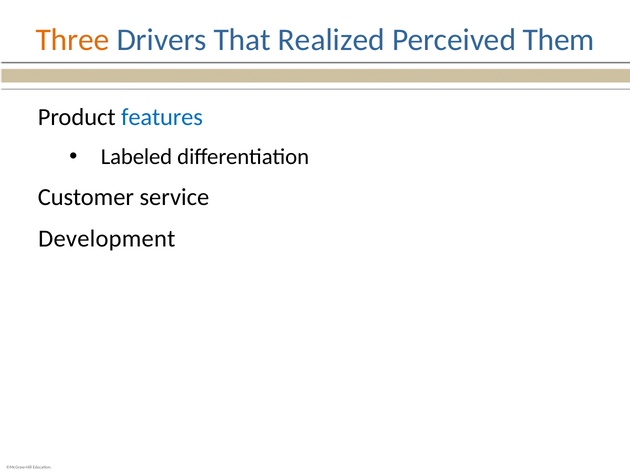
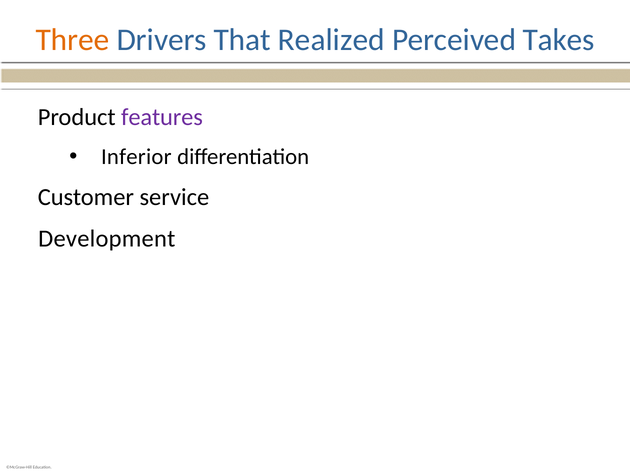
Them: Them -> Takes
features colour: blue -> purple
Labeled: Labeled -> Inferior
